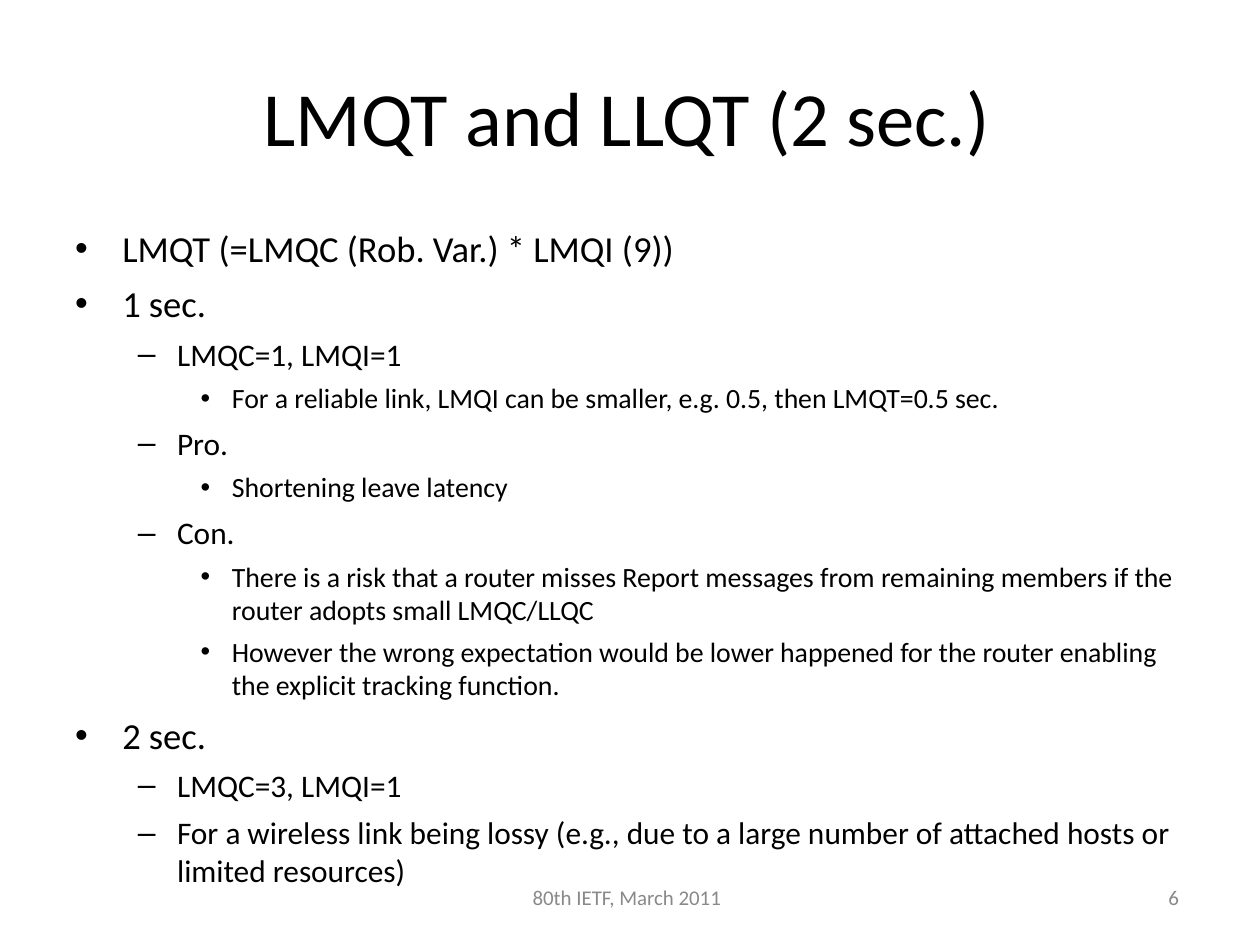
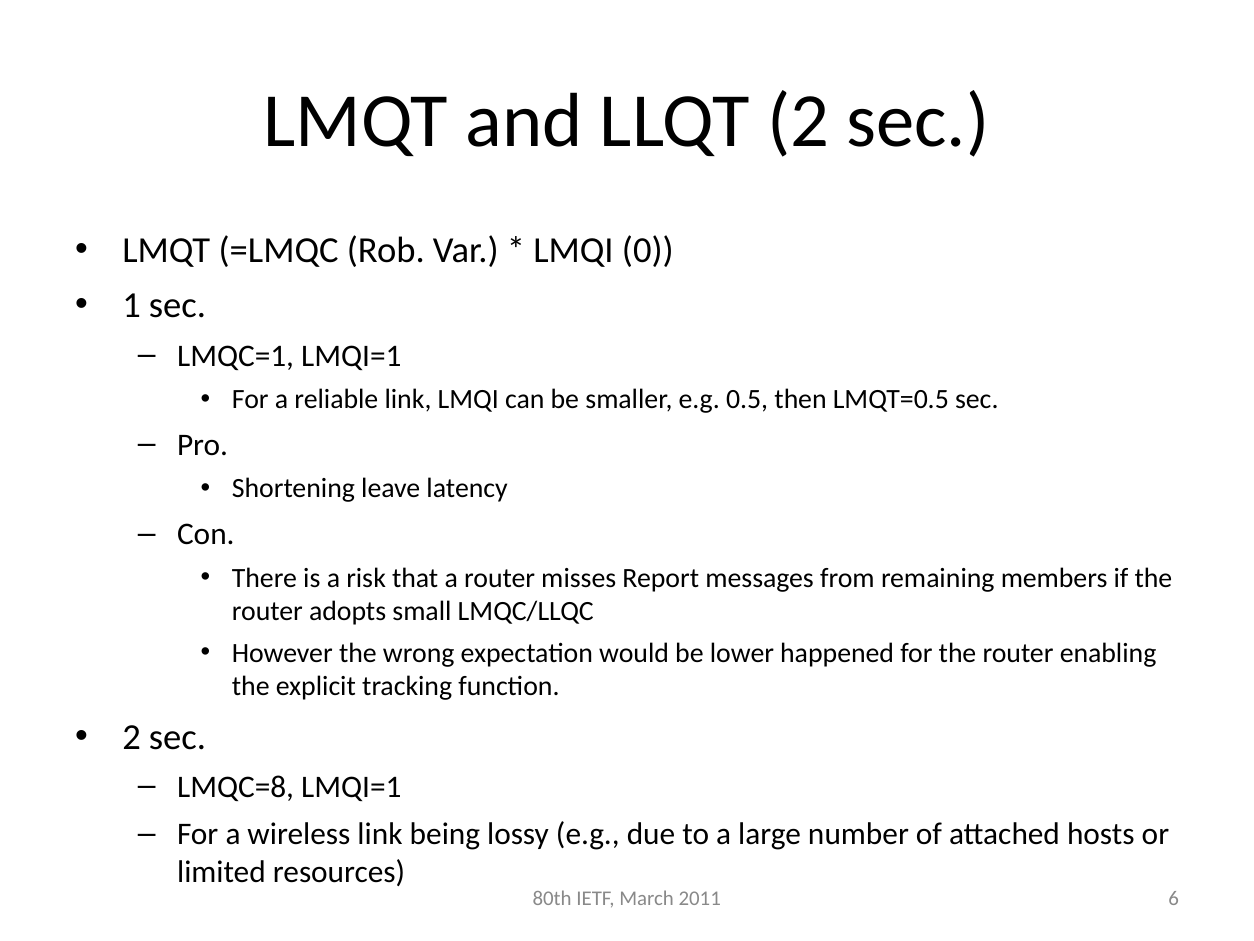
9: 9 -> 0
LMQC=3: LMQC=3 -> LMQC=8
